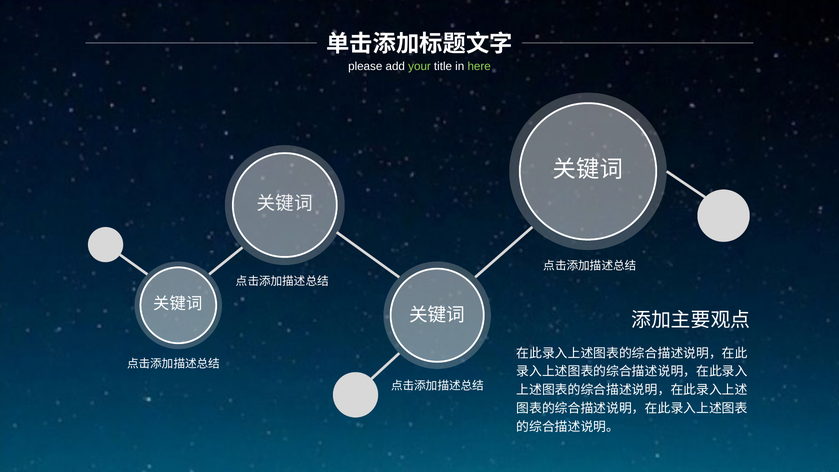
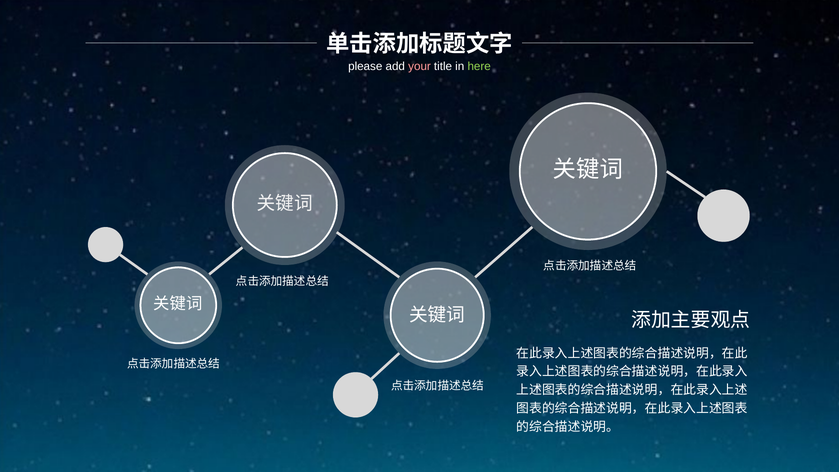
your colour: light green -> pink
